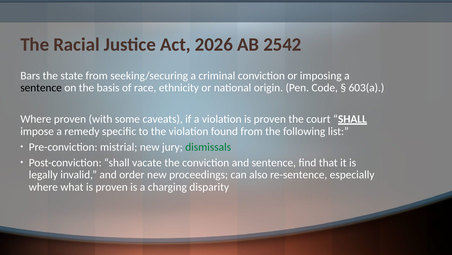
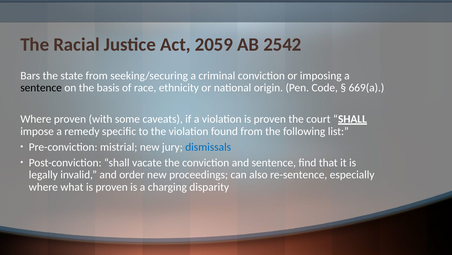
2026: 2026 -> 2059
603(a: 603(a -> 669(a
dismissals colour: green -> blue
